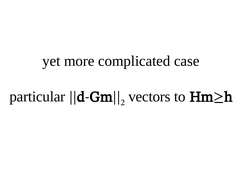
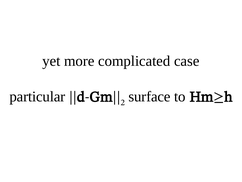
vectors: vectors -> surface
